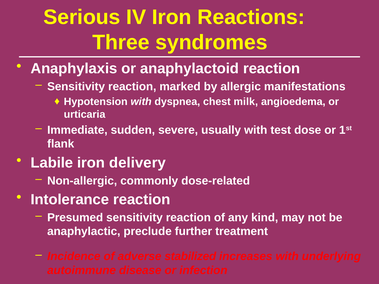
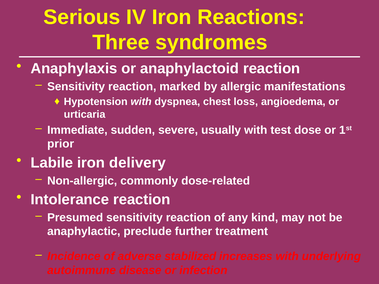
milk: milk -> loss
flank: flank -> prior
